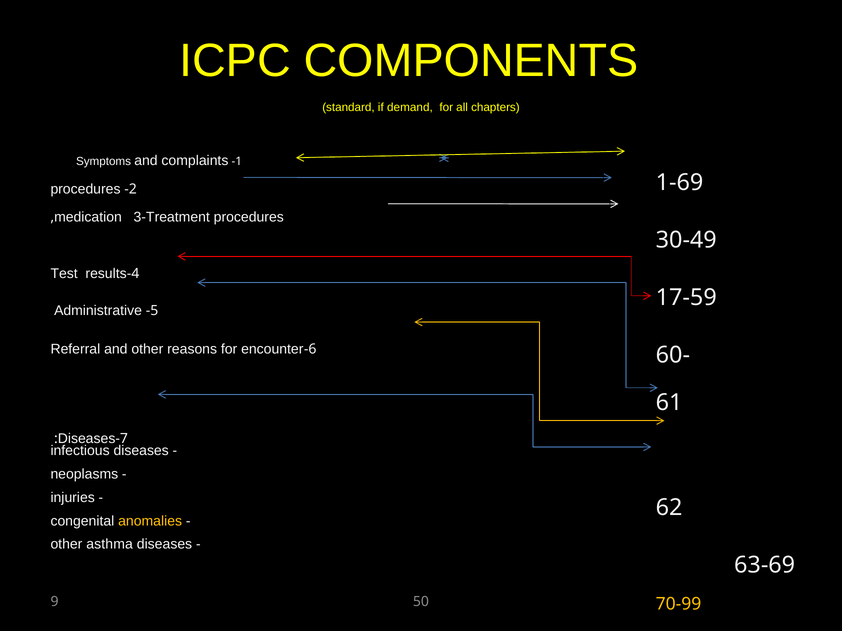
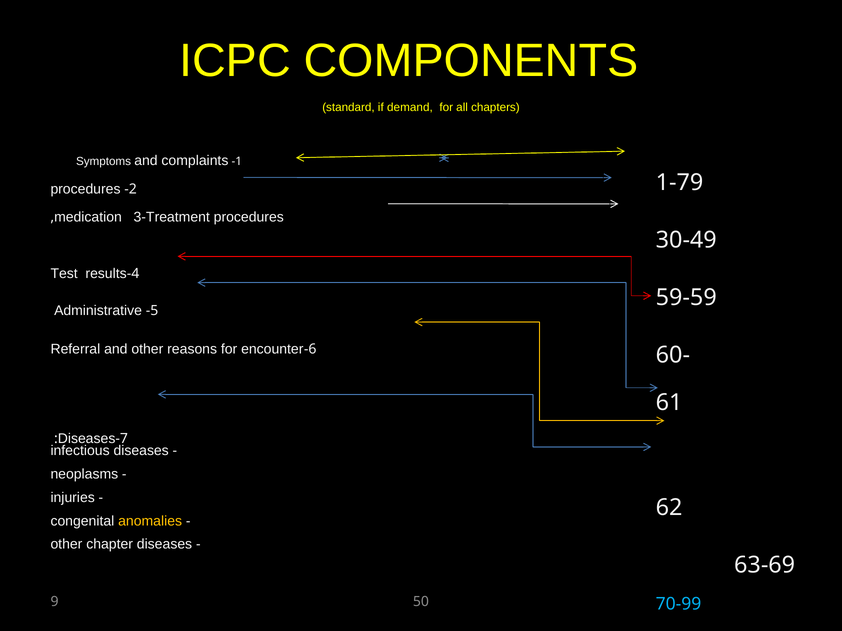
1-69: 1-69 -> 1-79
17-59: 17-59 -> 59-59
asthma: asthma -> chapter
70-99 colour: yellow -> light blue
